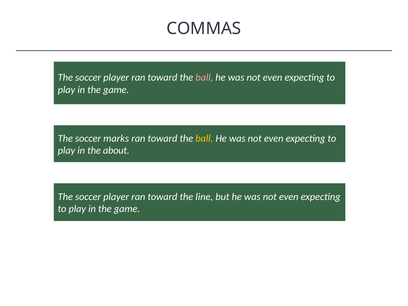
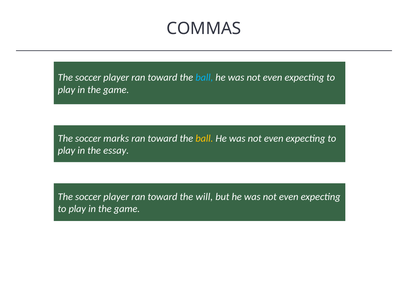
ball at (204, 78) colour: pink -> light blue
about: about -> essay
line: line -> will
